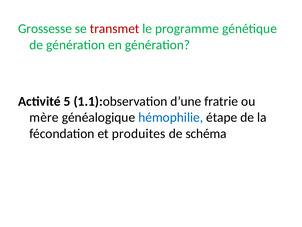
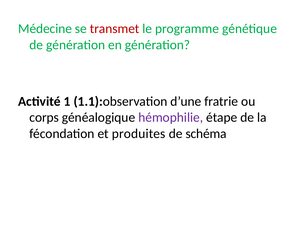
Grossesse: Grossesse -> Médecine
5: 5 -> 1
mère: mère -> corps
hémophilie colour: blue -> purple
